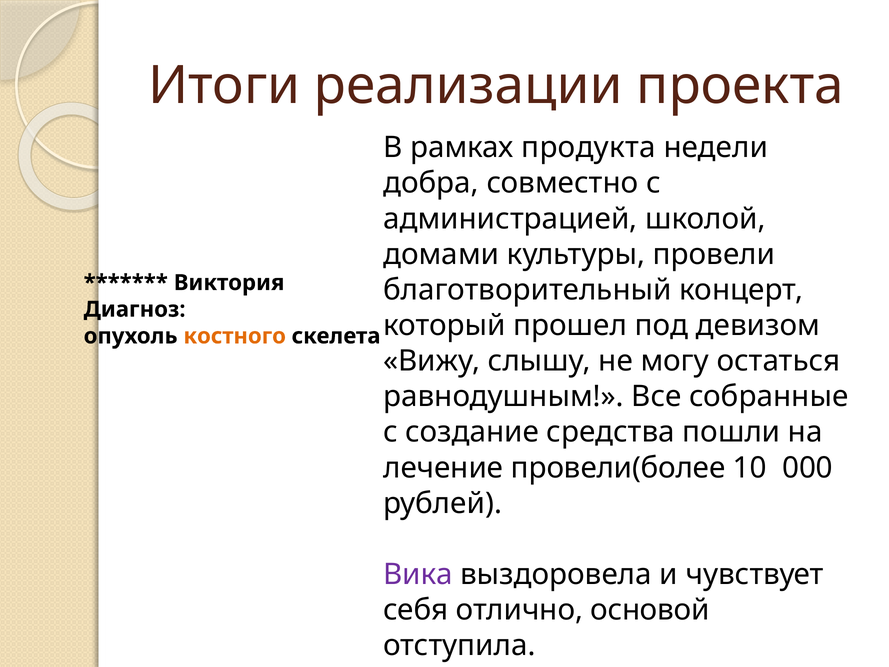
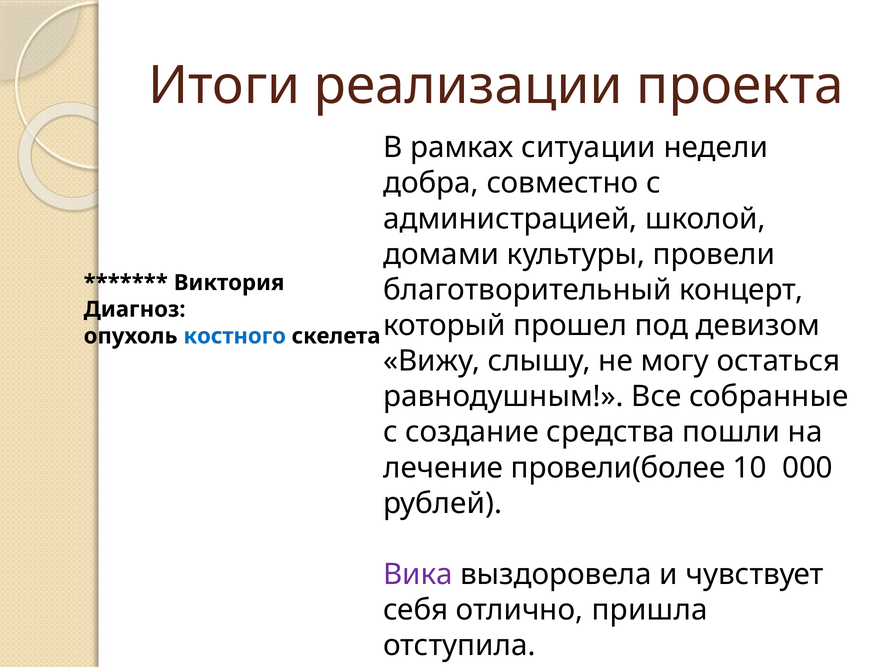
продукта: продукта -> ситуации
костного colour: orange -> blue
основой: основой -> пришла
